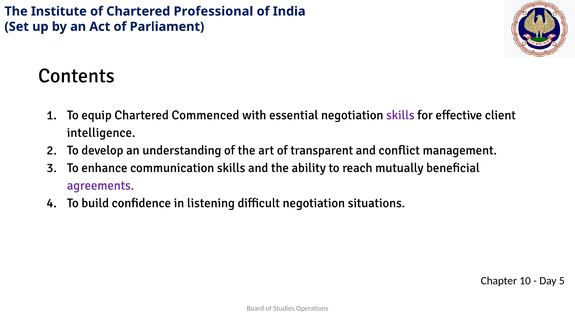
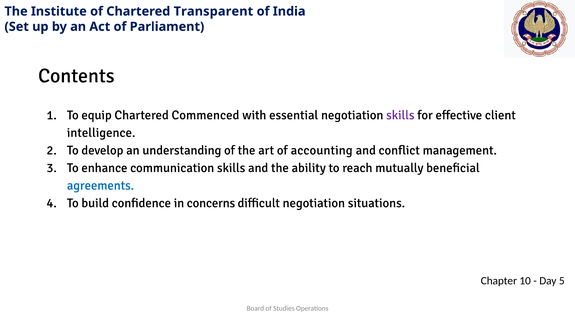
Professional: Professional -> Transparent
transparent: transparent -> accounting
agreements colour: purple -> blue
listening: listening -> concerns
